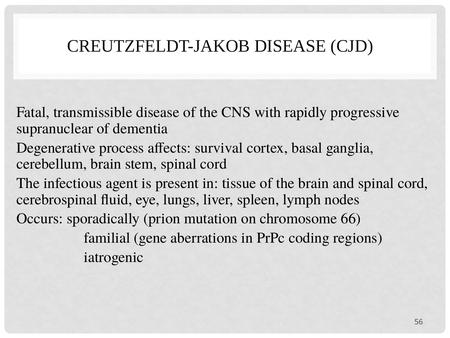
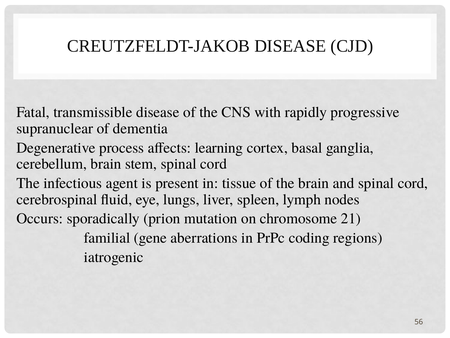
survival: survival -> learning
66: 66 -> 21
